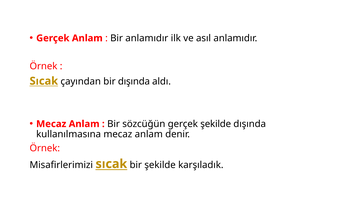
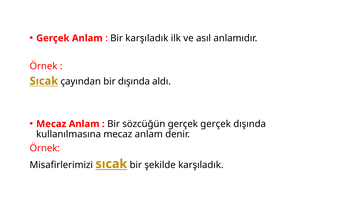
Bir anlamıdır: anlamıdır -> karşıladık
gerçek şekilde: şekilde -> gerçek
